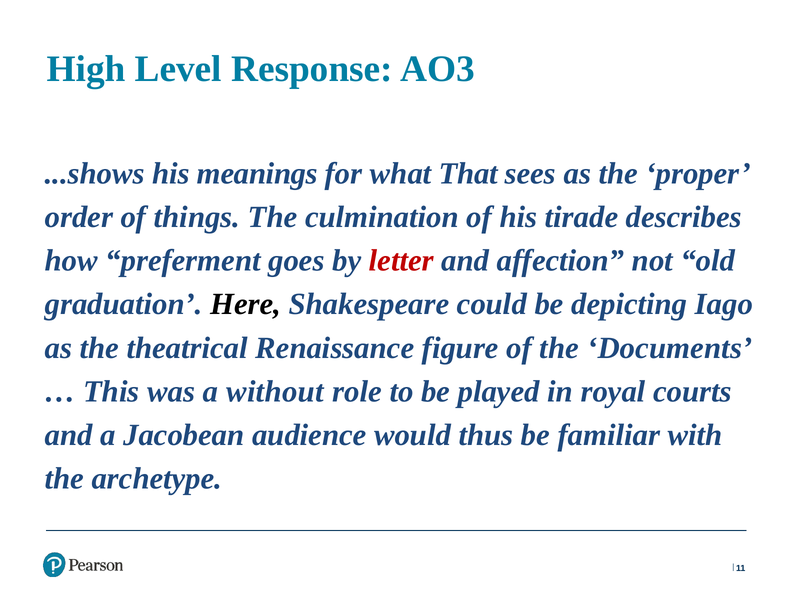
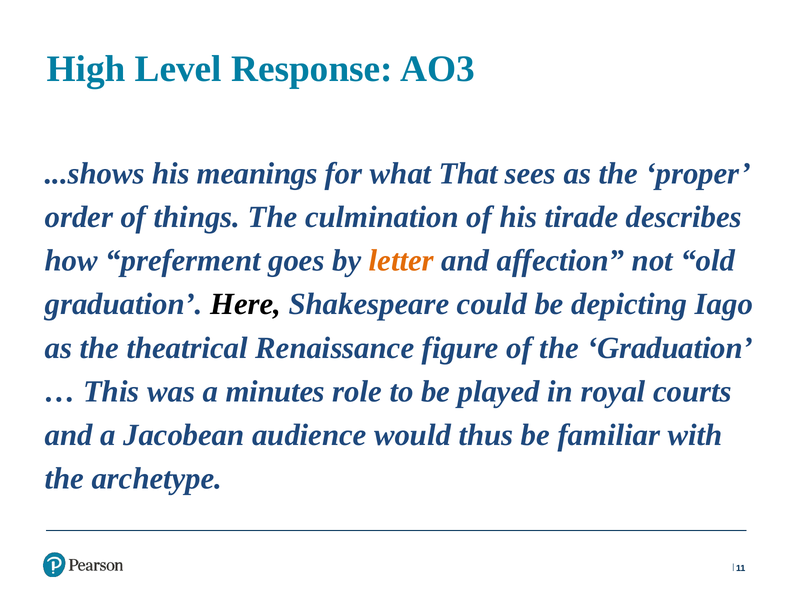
letter colour: red -> orange
the Documents: Documents -> Graduation
without: without -> minutes
